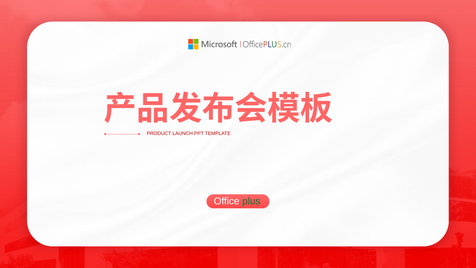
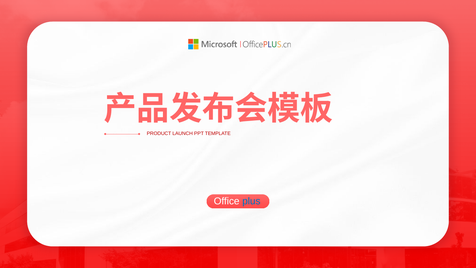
plus colour: green -> blue
